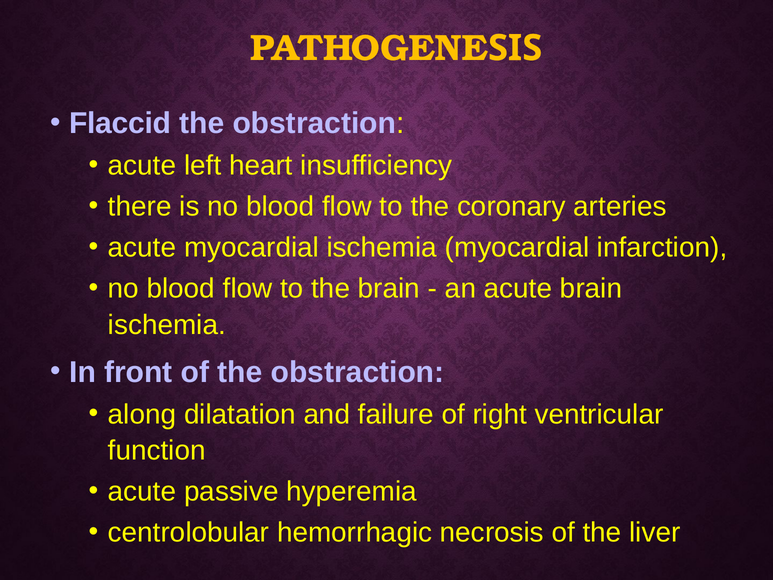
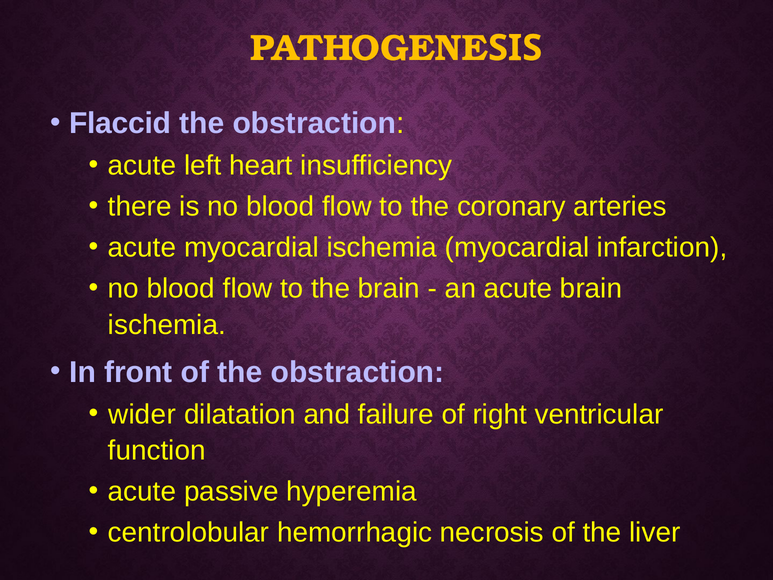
along: along -> wider
